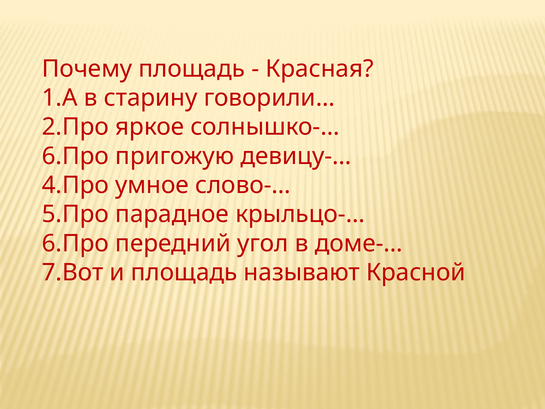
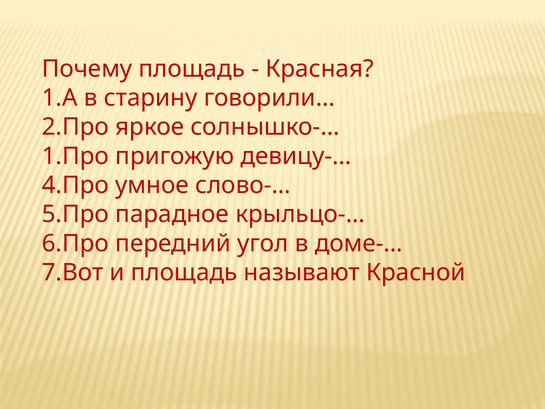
6.Про at (75, 156): 6.Про -> 1.Про
